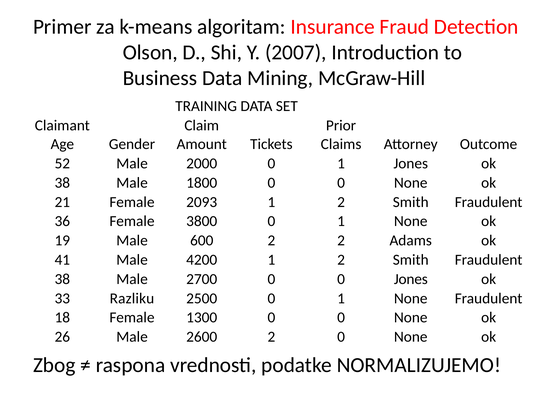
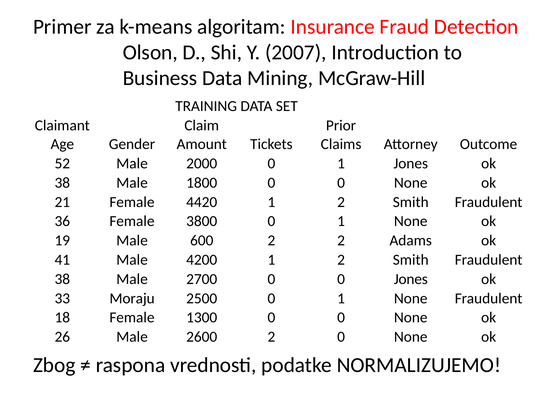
2093: 2093 -> 4420
Razliku: Razliku -> Moraju
